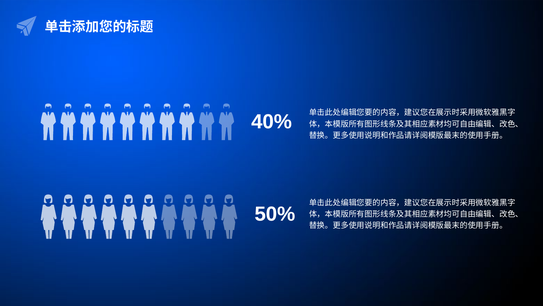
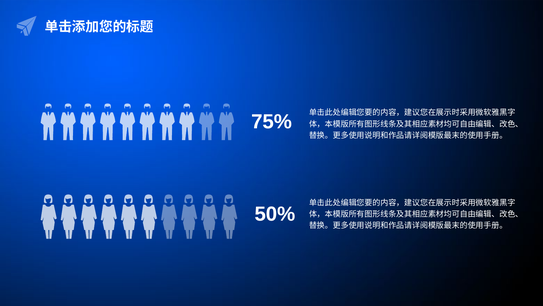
40%: 40% -> 75%
